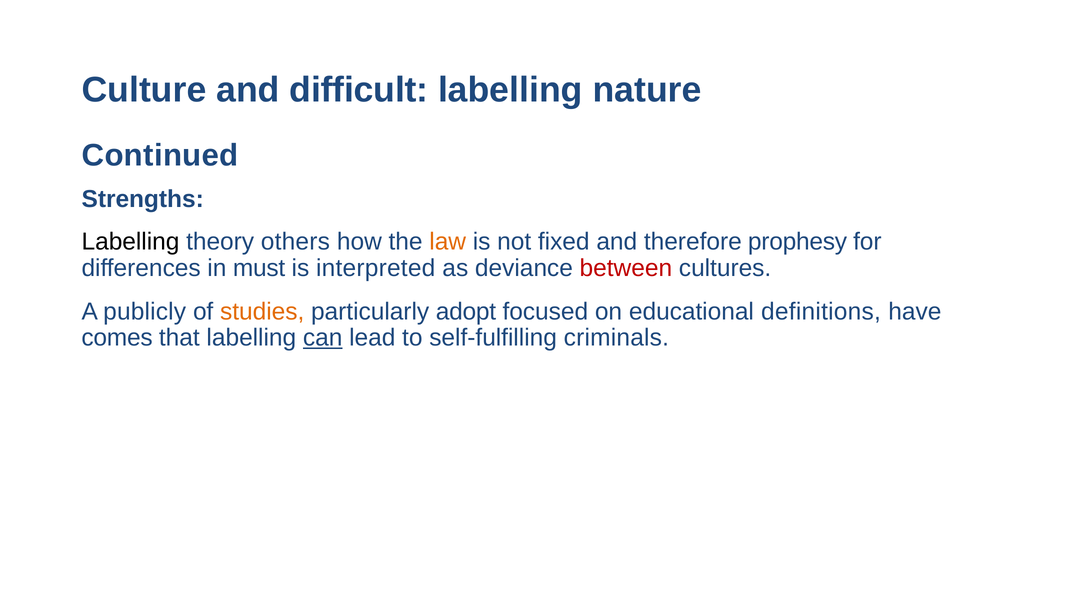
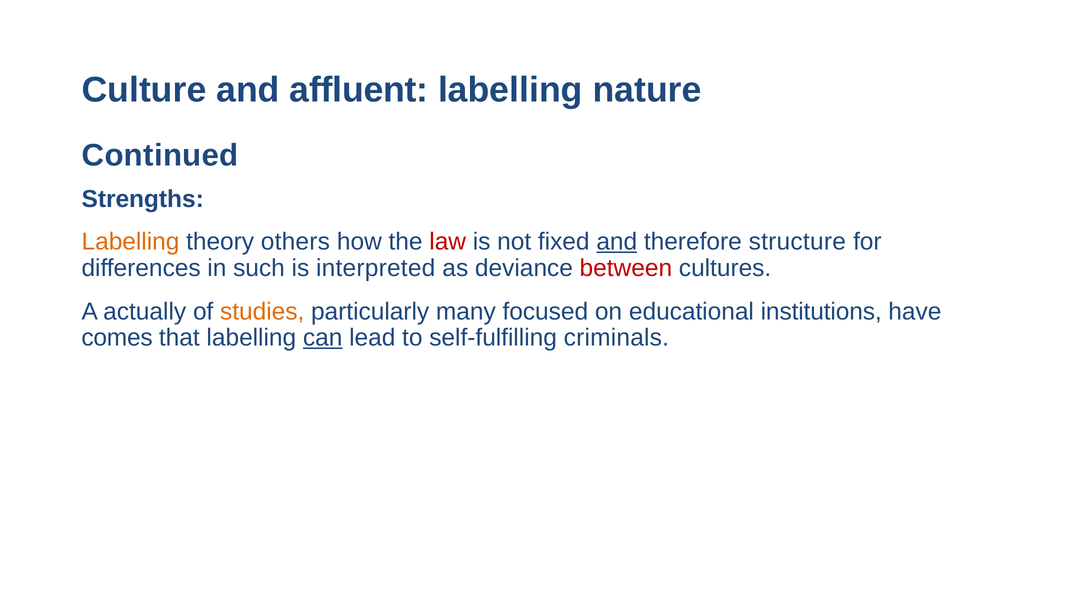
difficult: difficult -> affluent
Labelling at (130, 242) colour: black -> orange
law colour: orange -> red
and at (617, 242) underline: none -> present
prophesy: prophesy -> structure
must: must -> such
publicly: publicly -> actually
adopt: adopt -> many
definitions: definitions -> institutions
